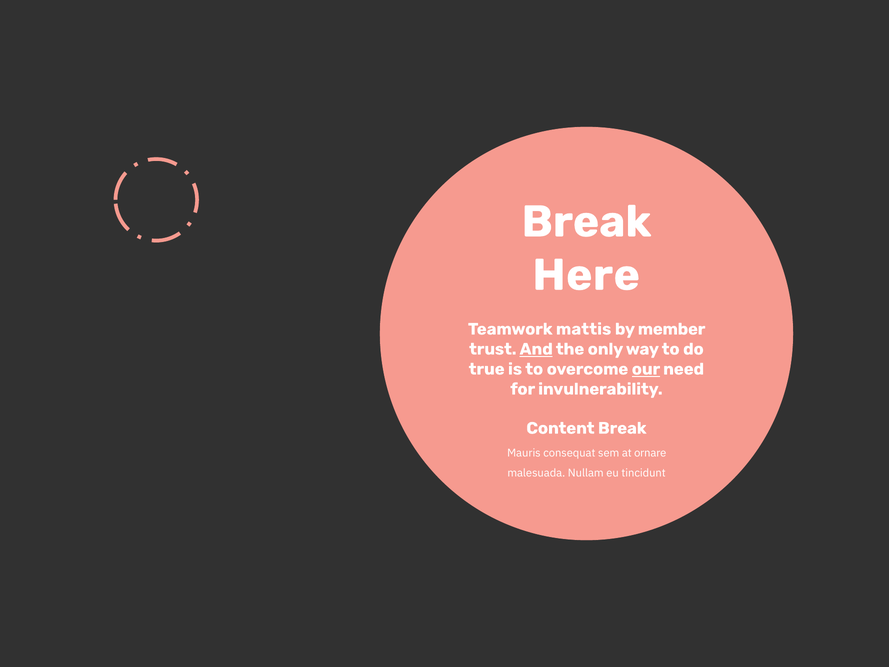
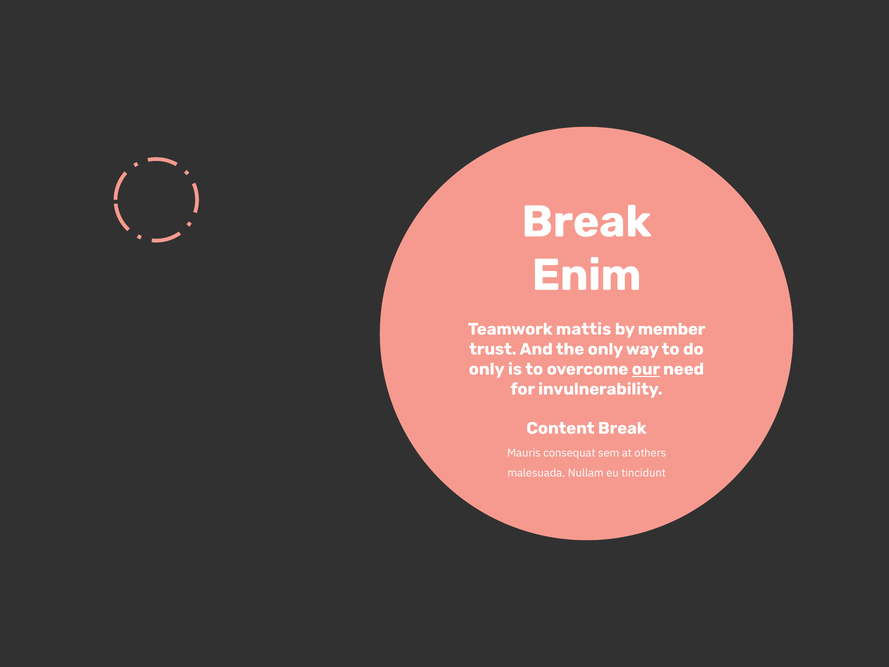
Here: Here -> Enim
And underline: present -> none
true at (487, 369): true -> only
ornare: ornare -> others
